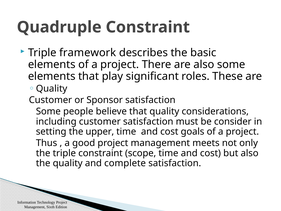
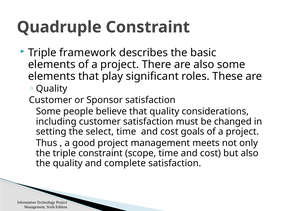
consider: consider -> changed
upper: upper -> select
